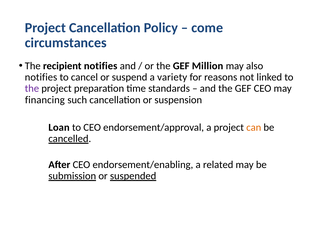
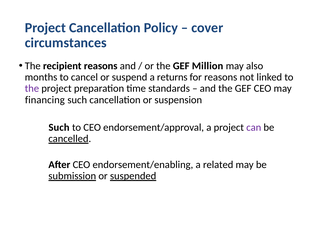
come: come -> cover
recipient notifies: notifies -> reasons
notifies at (41, 77): notifies -> months
variety: variety -> returns
Loan at (59, 128): Loan -> Such
can colour: orange -> purple
